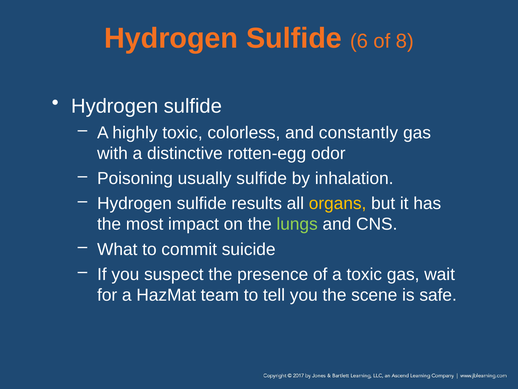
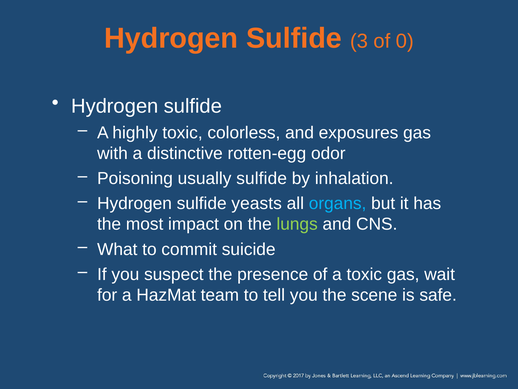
6: 6 -> 3
8: 8 -> 0
constantly: constantly -> exposures
results: results -> yeasts
organs colour: yellow -> light blue
